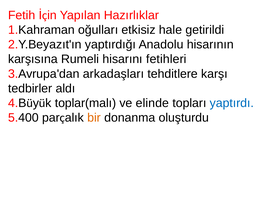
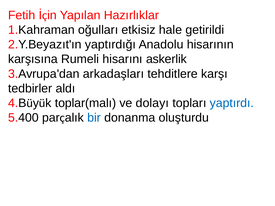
fetihleri: fetihleri -> askerlik
elinde: elinde -> dolayı
bir colour: orange -> blue
